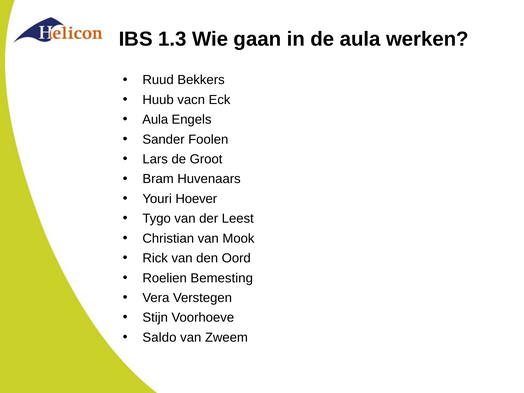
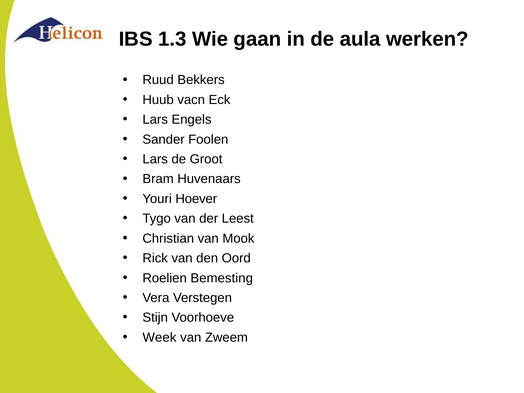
Aula at (155, 120): Aula -> Lars
Saldo: Saldo -> Week
